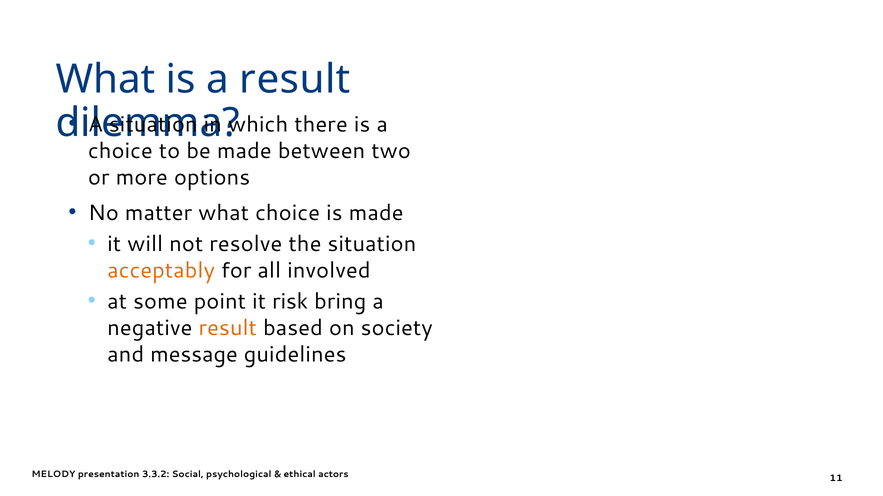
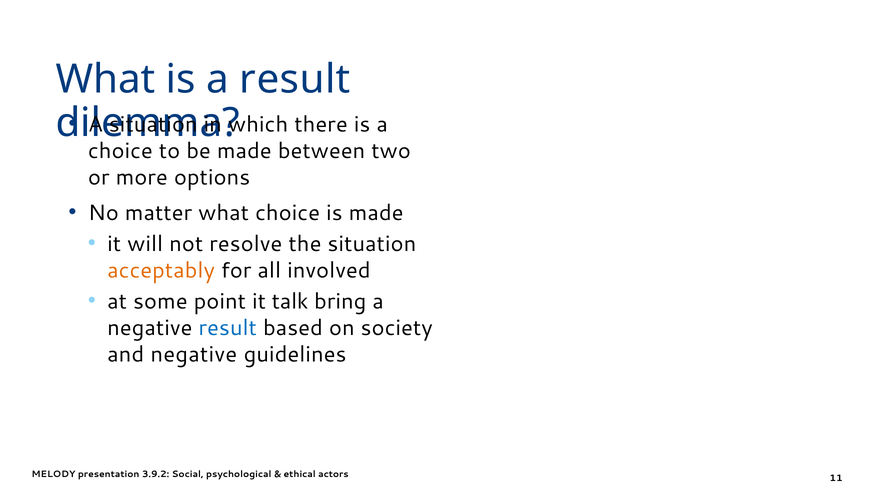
risk: risk -> talk
result at (228, 328) colour: orange -> blue
and message: message -> negative
3.3.2: 3.3.2 -> 3.9.2
